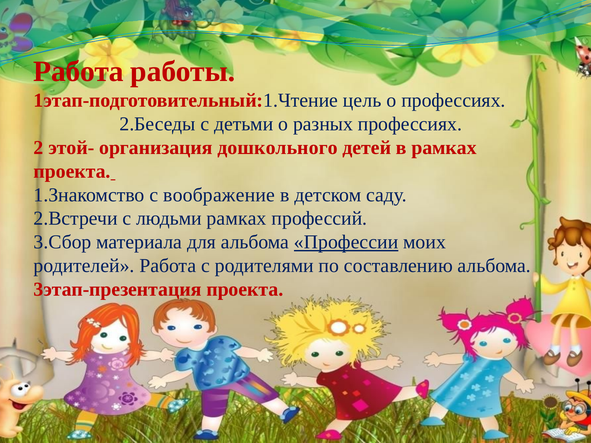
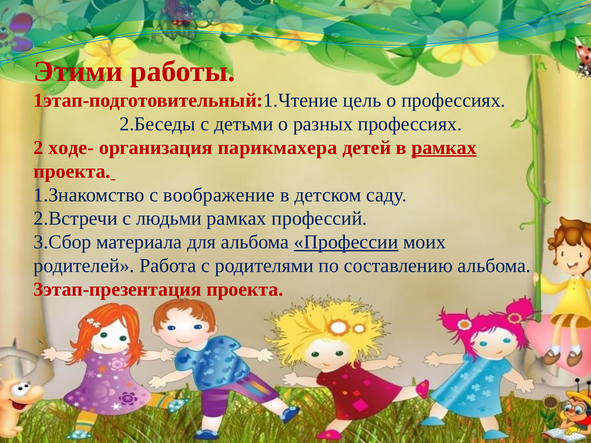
Работа at (78, 72): Работа -> Этими
этой-: этой- -> ходе-
дошкольного: дошкольного -> парикмахера
рамках at (444, 148) underline: none -> present
